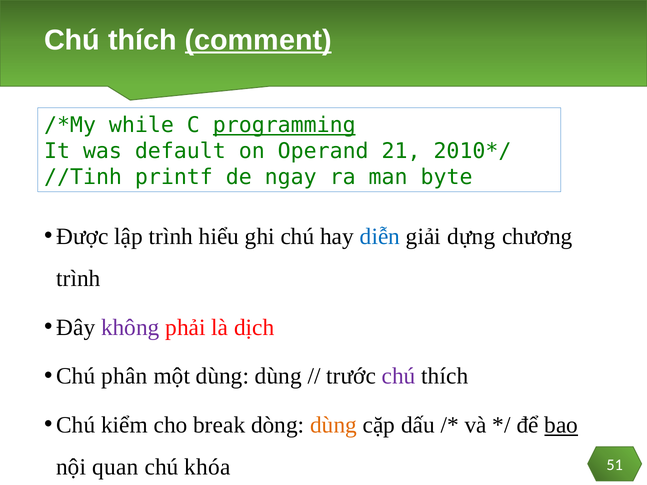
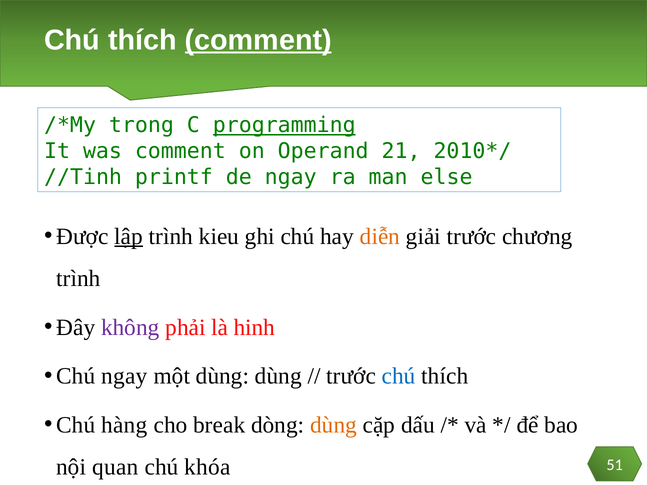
while: while -> trong
was default: default -> comment
byte: byte -> else
lập underline: none -> present
hiểu: hiểu -> kieu
diễn colour: blue -> orange
giải dựng: dựng -> trước
dịch: dịch -> hinh
Chú phân: phân -> ngay
chú at (399, 376) colour: purple -> blue
kiểm: kiểm -> hàng
bao underline: present -> none
